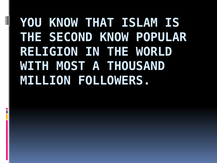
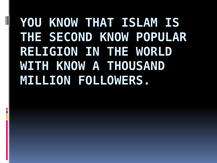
WITH MOST: MOST -> KNOW
